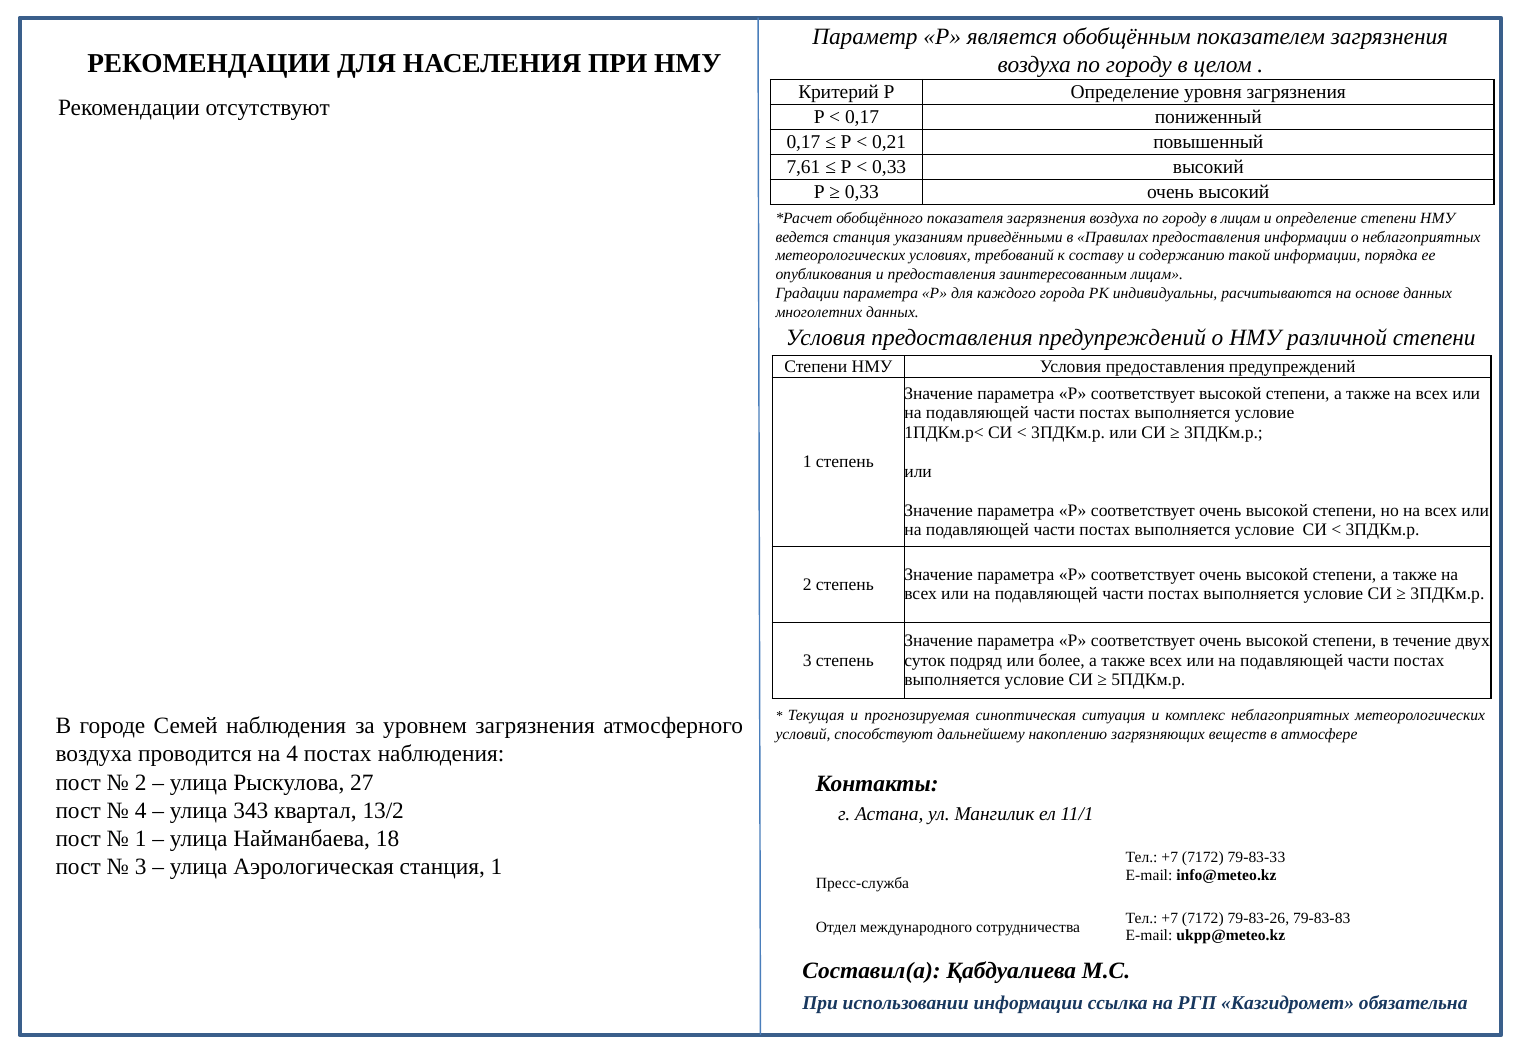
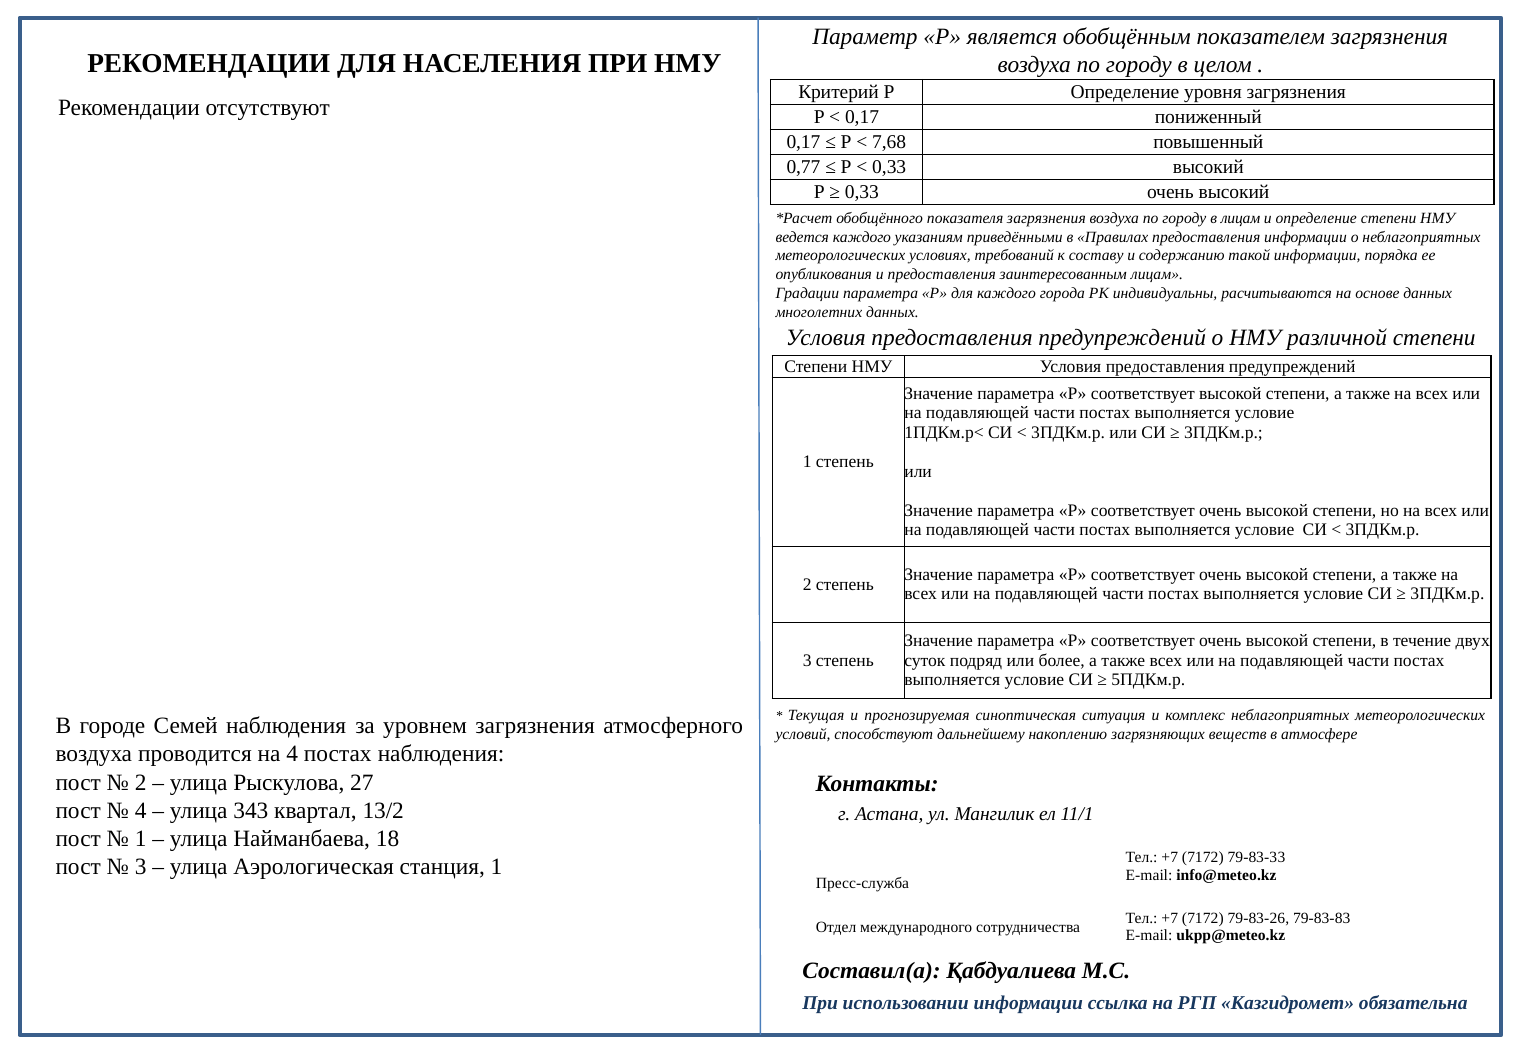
0,21: 0,21 -> 7,68
7,61: 7,61 -> 0,77
ведется станция: станция -> каждого
